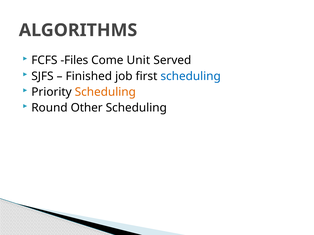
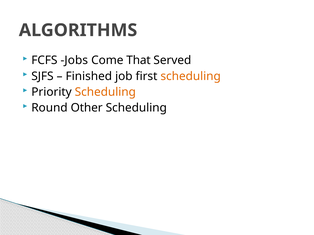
Files: Files -> Jobs
Unit: Unit -> That
scheduling at (191, 76) colour: blue -> orange
